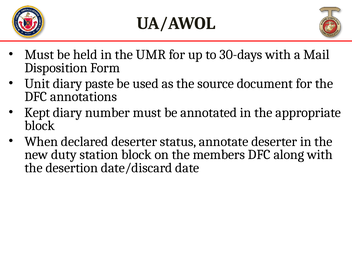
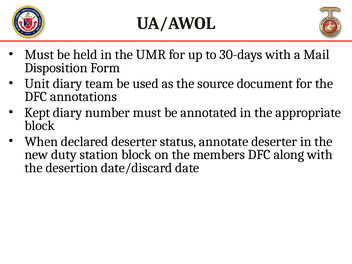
paste: paste -> team
